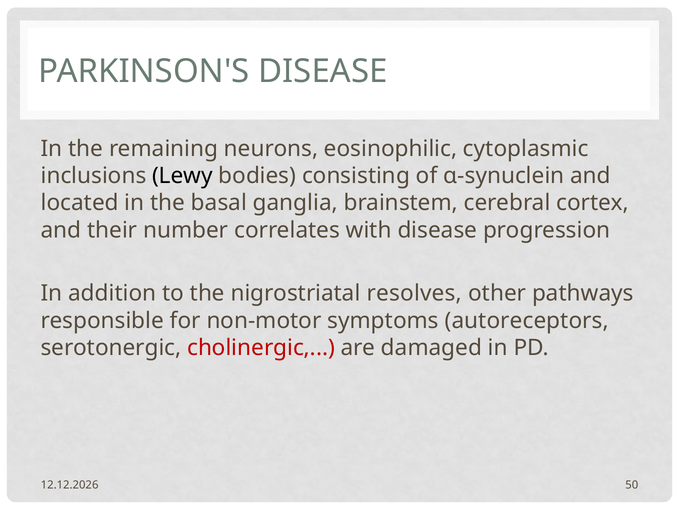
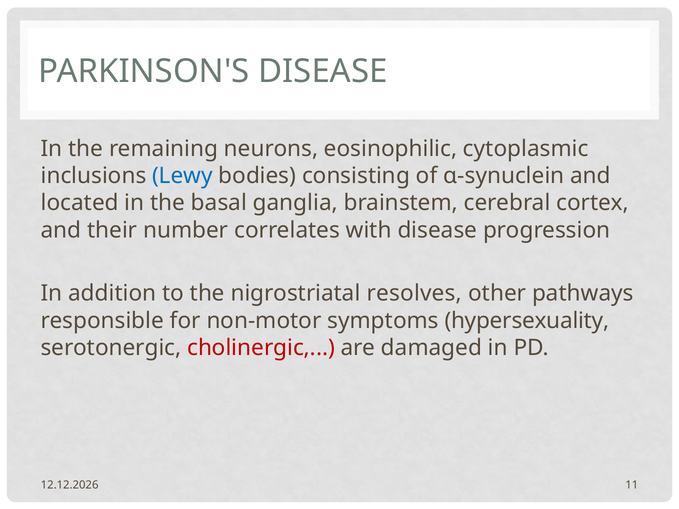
Lewy colour: black -> blue
autoreceptors: autoreceptors -> hypersexuality
50: 50 -> 11
